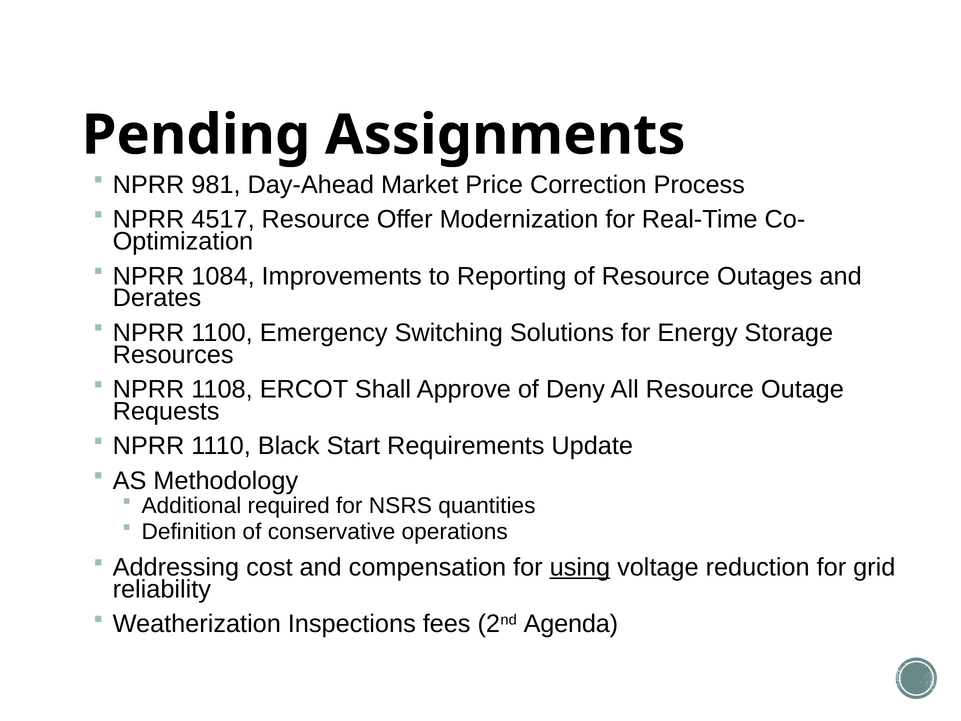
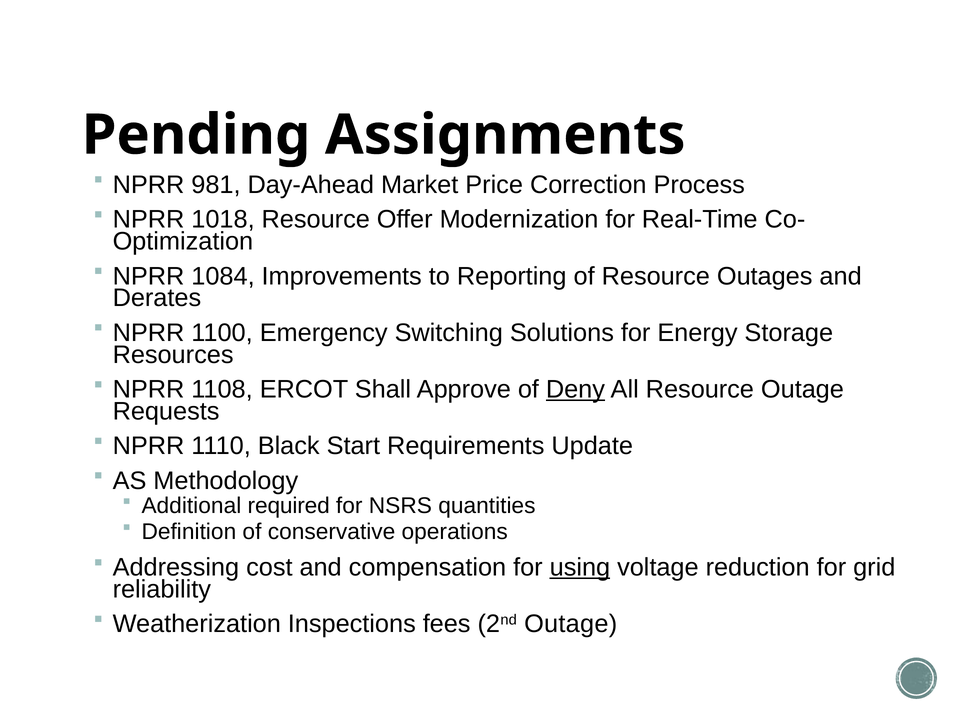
4517: 4517 -> 1018
Deny underline: none -> present
2nd Agenda: Agenda -> Outage
